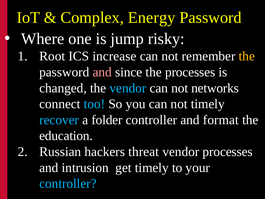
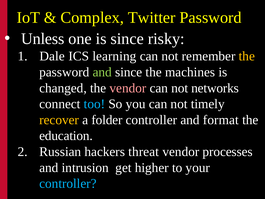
Energy: Energy -> Twitter
Where: Where -> Unless
is jump: jump -> since
Root: Root -> Dale
increase: increase -> learning
and at (102, 72) colour: pink -> light green
the processes: processes -> machines
vendor at (128, 88) colour: light blue -> pink
recover colour: light blue -> yellow
get timely: timely -> higher
